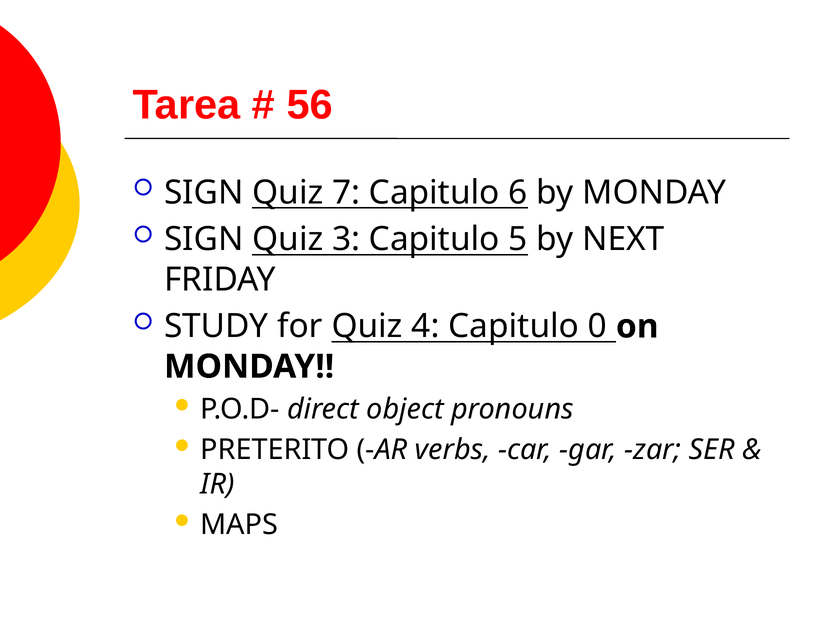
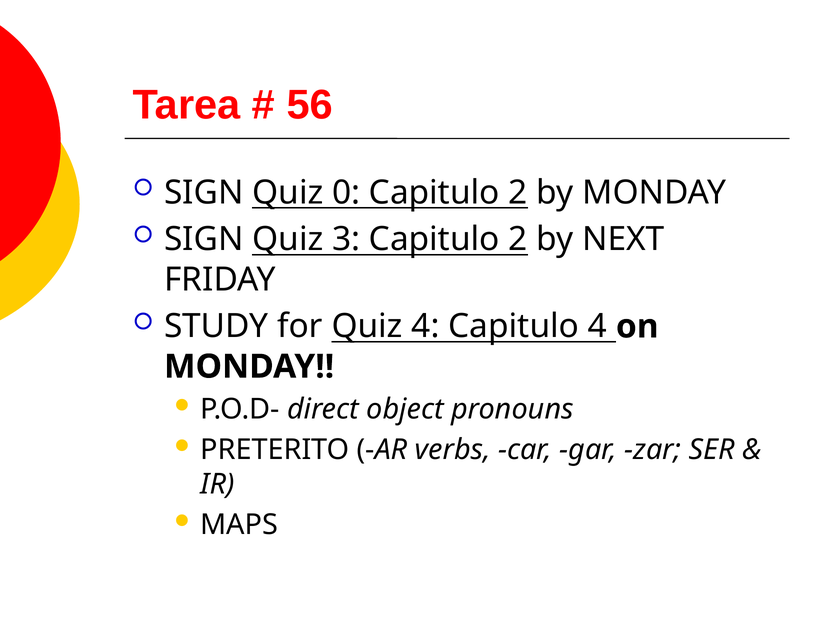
7: 7 -> 0
6 at (518, 193): 6 -> 2
3 Capitulo 5: 5 -> 2
Capitulo 0: 0 -> 4
